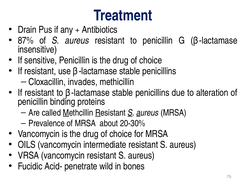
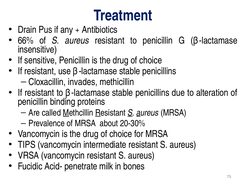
87%: 87% -> 66%
OILS: OILS -> TIPS
wild: wild -> milk
